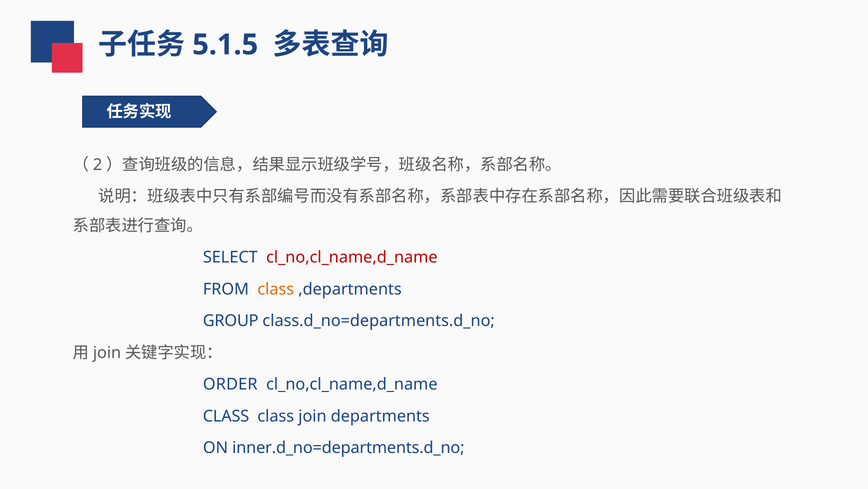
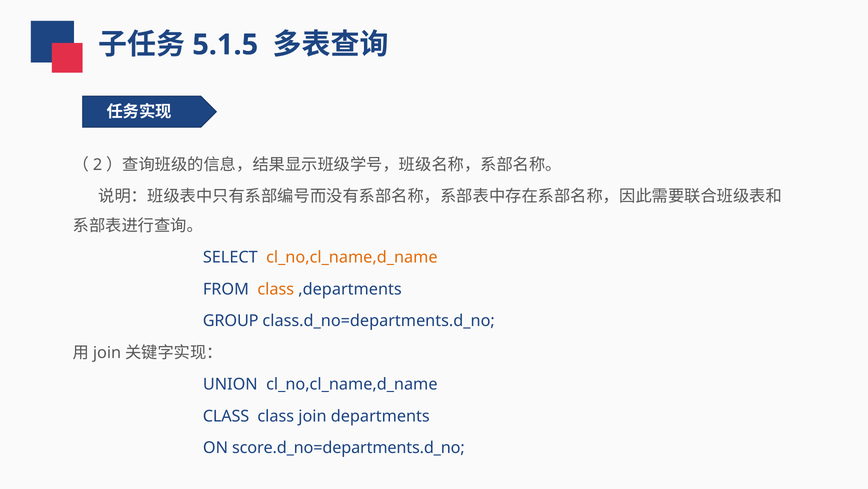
cl_no,cl_name,d_name at (352, 257) colour: red -> orange
ORDER: ORDER -> UNION
inner.d_no=departments.d_no: inner.d_no=departments.d_no -> score.d_no=departments.d_no
